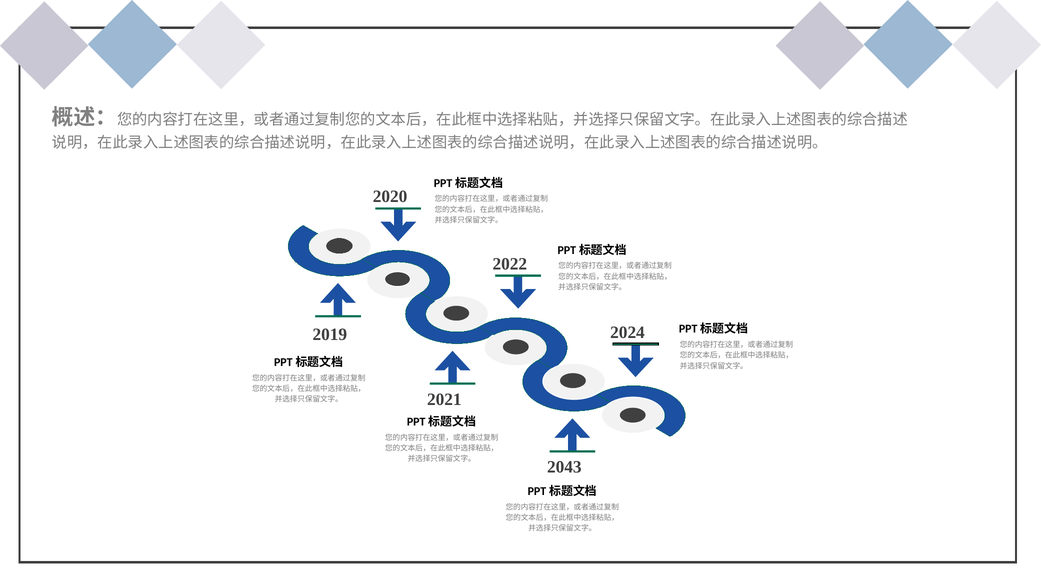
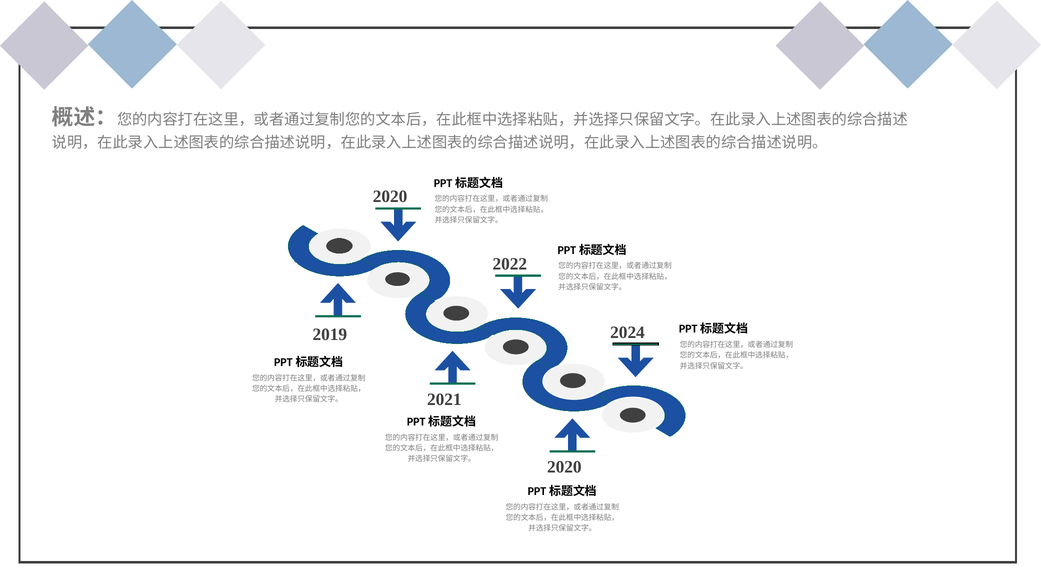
2043 at (564, 468): 2043 -> 2020
